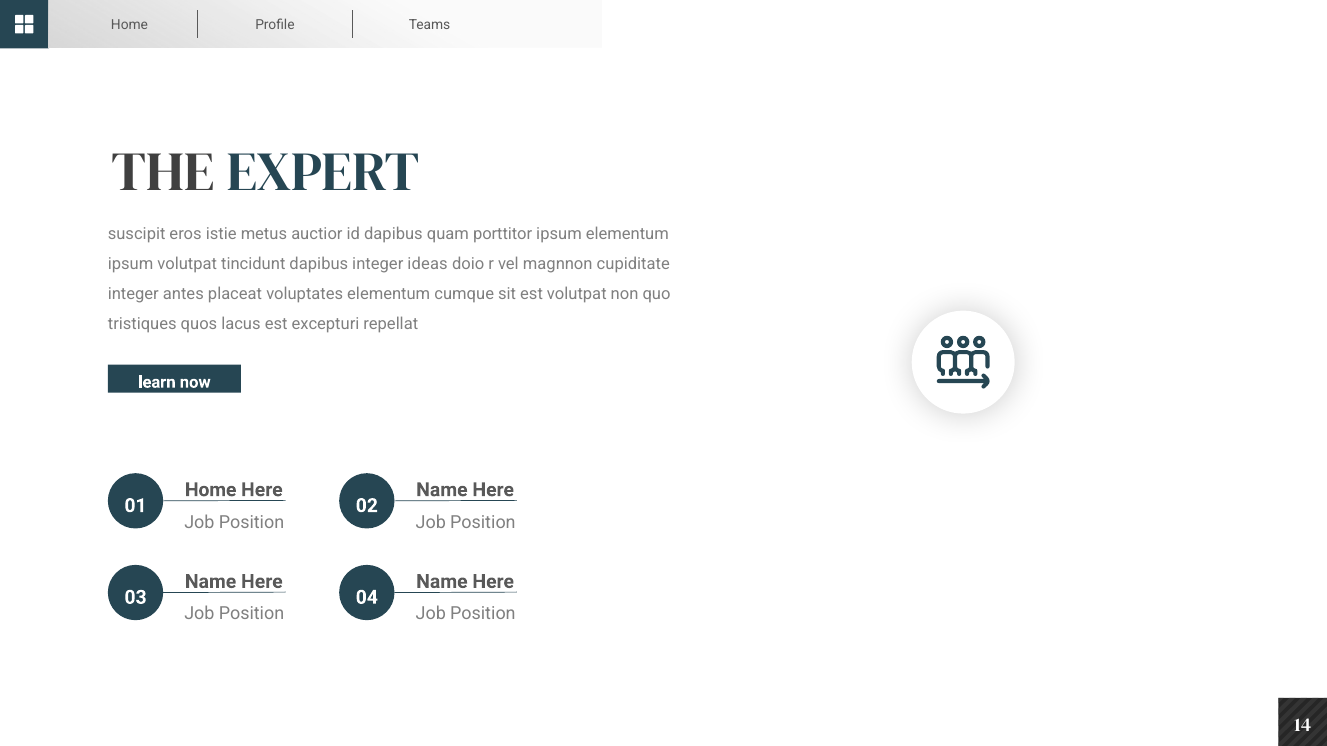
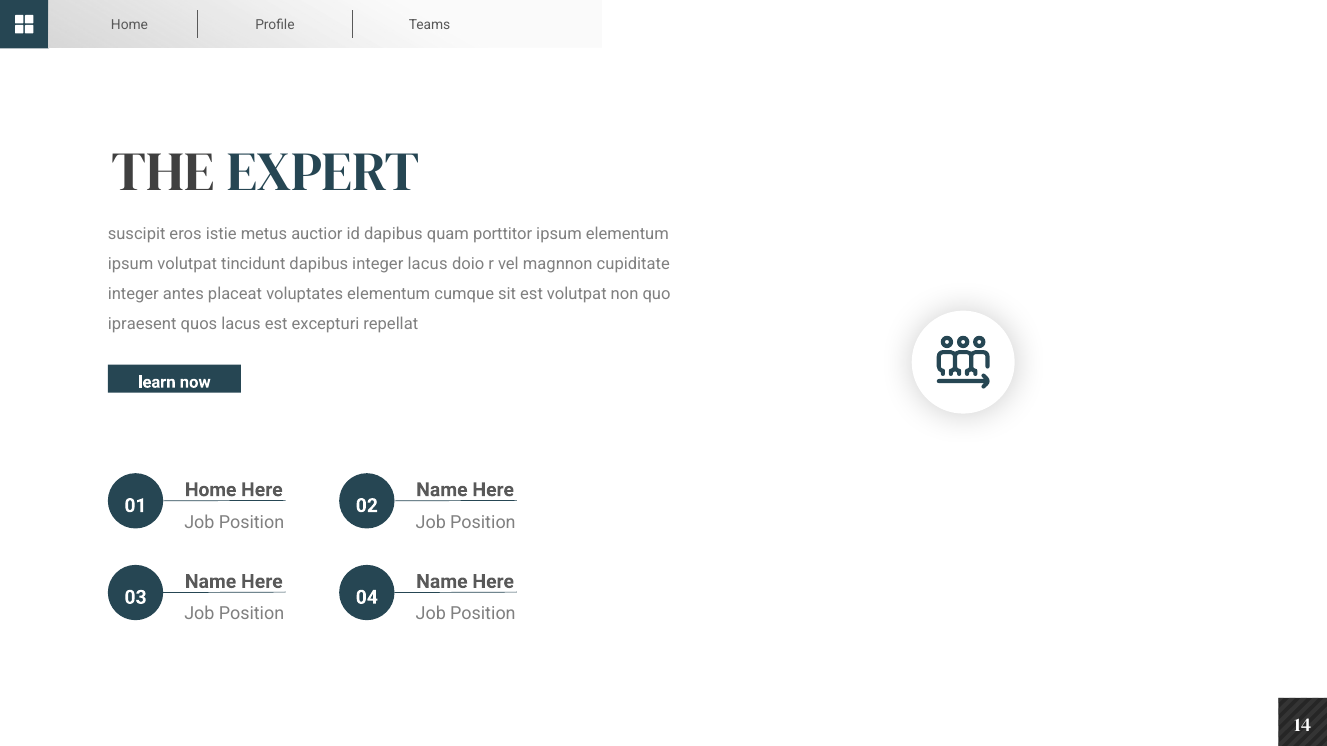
integer ideas: ideas -> lacus
tristiques: tristiques -> ipraesent
